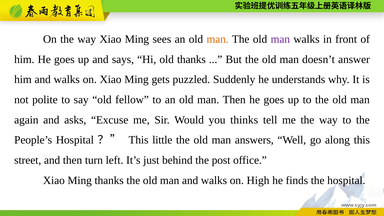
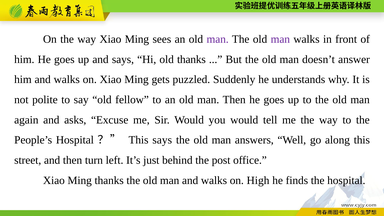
man at (218, 39) colour: orange -> purple
you thinks: thinks -> would
This little: little -> says
